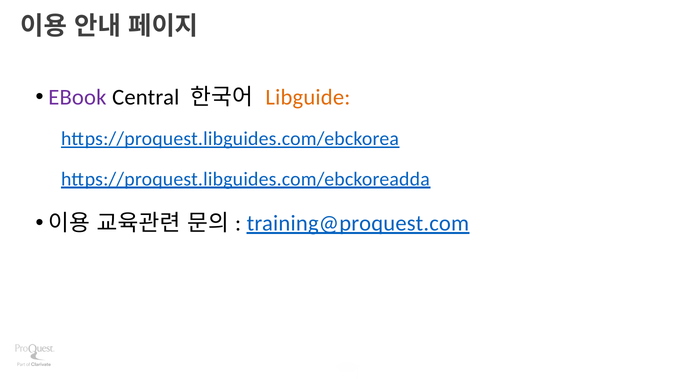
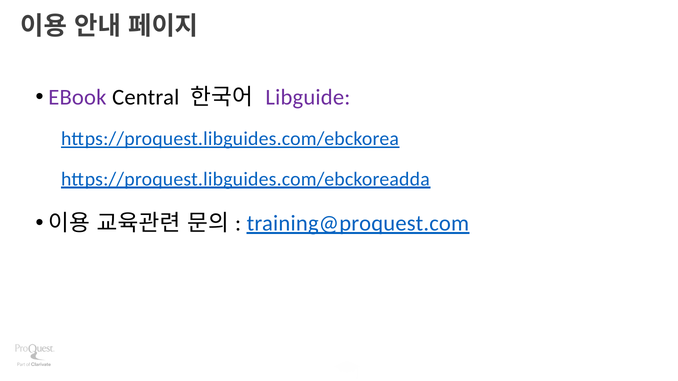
Libguide colour: orange -> purple
